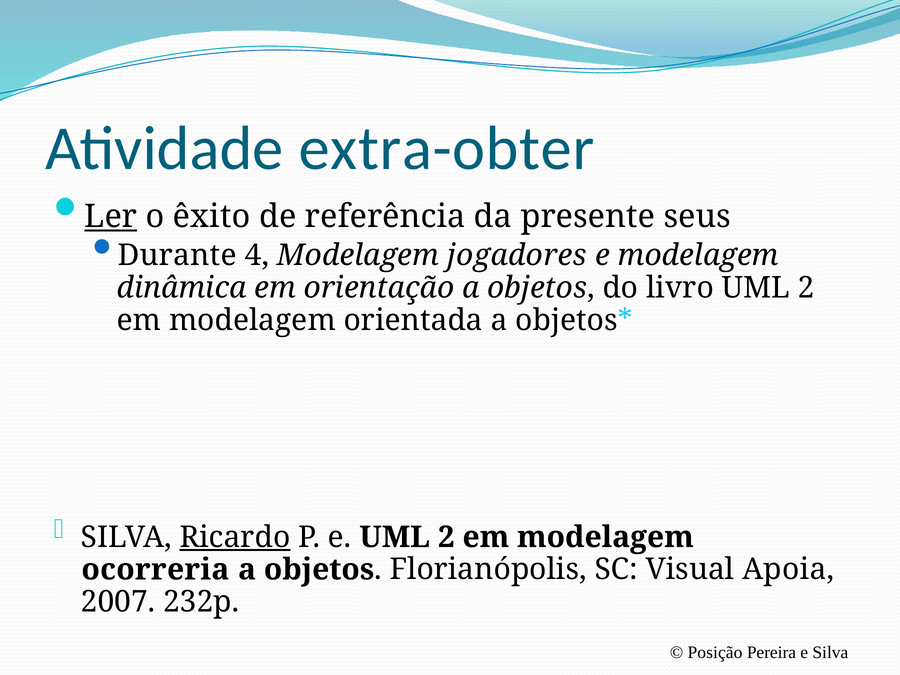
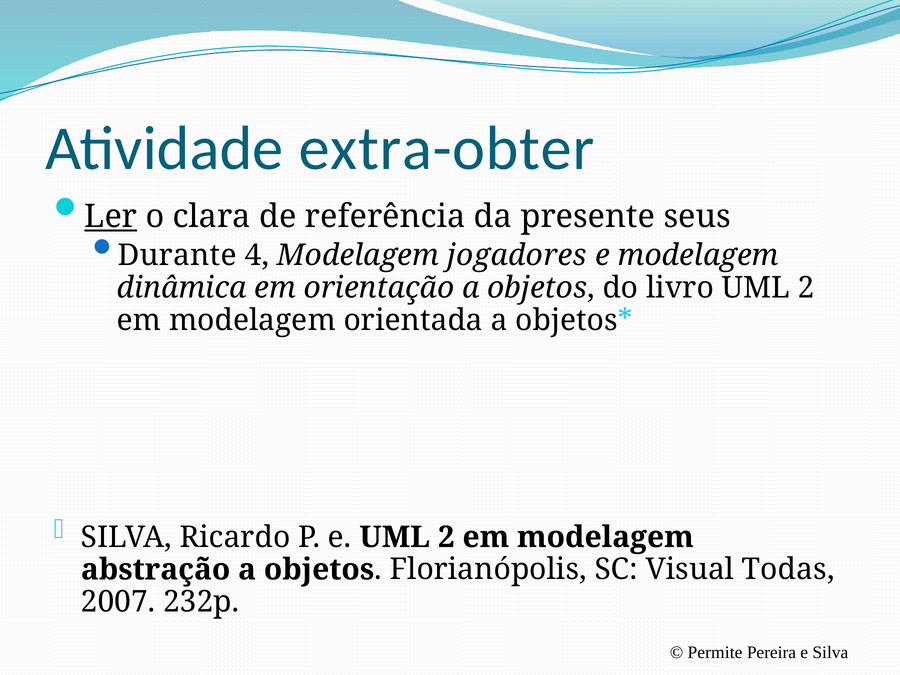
êxito: êxito -> clara
Ricardo underline: present -> none
ocorreria: ocorreria -> abstração
Apoia: Apoia -> Todas
Posição: Posição -> Permite
